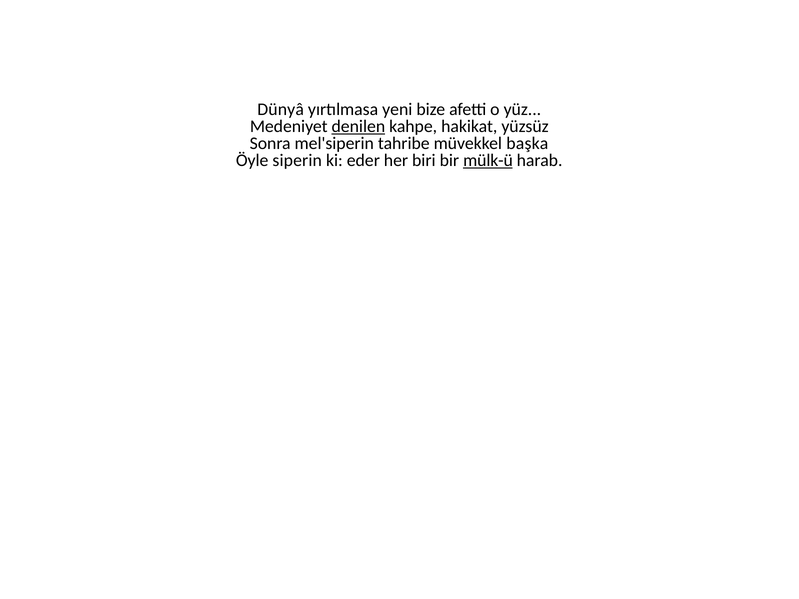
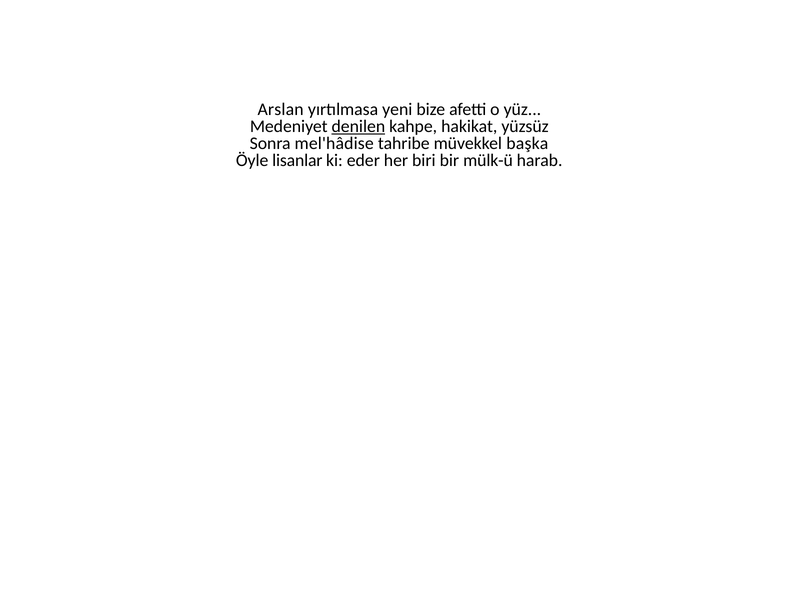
Dünyâ: Dünyâ -> Arslan
mel'siperin: mel'siperin -> mel'hâdise
siperin: siperin -> lisanlar
mülk-ü underline: present -> none
